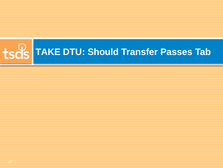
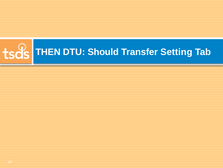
TAKE: TAKE -> THEN
Passes: Passes -> Setting
